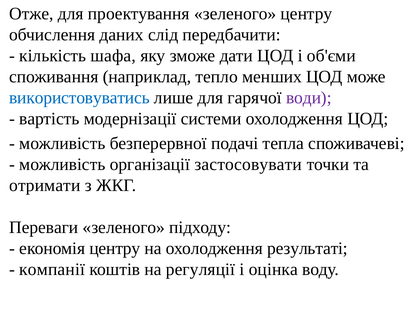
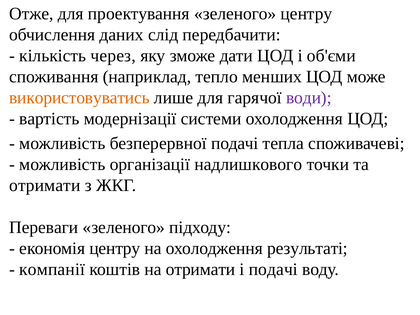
шафа: шафа -> через
використовуватись colour: blue -> orange
застосовувати: застосовувати -> надлишкового
на регуляції: регуляції -> отримати
і оцінка: оцінка -> подачі
